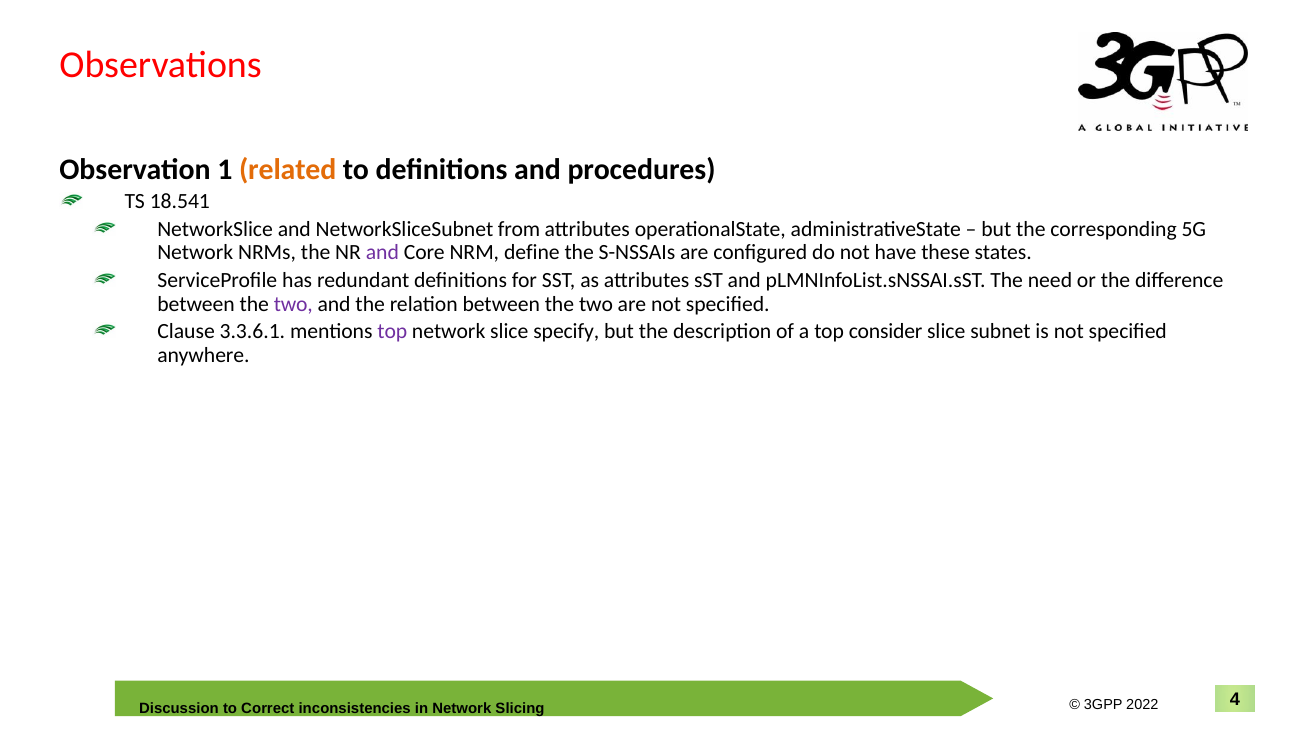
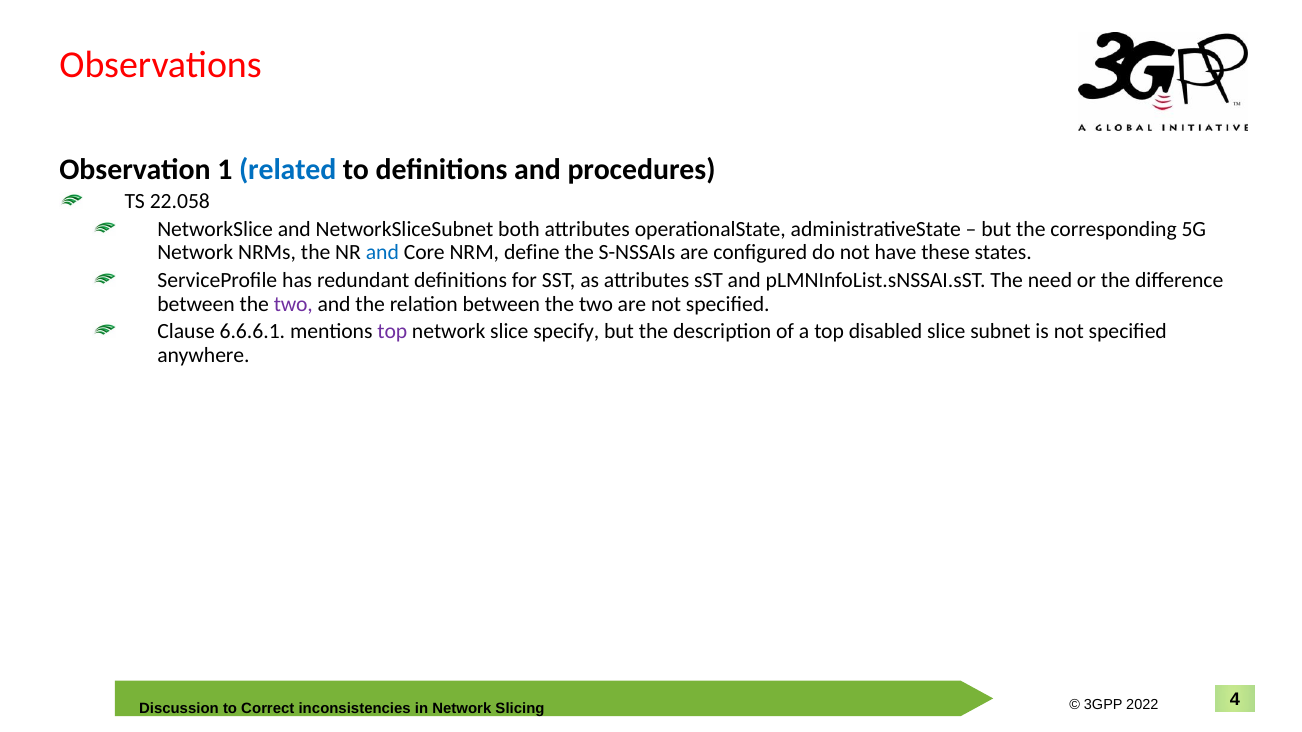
related colour: orange -> blue
18.541: 18.541 -> 22.058
from: from -> both
and at (382, 253) colour: purple -> blue
3.3.6.1: 3.3.6.1 -> 6.6.6.1
consider: consider -> disabled
